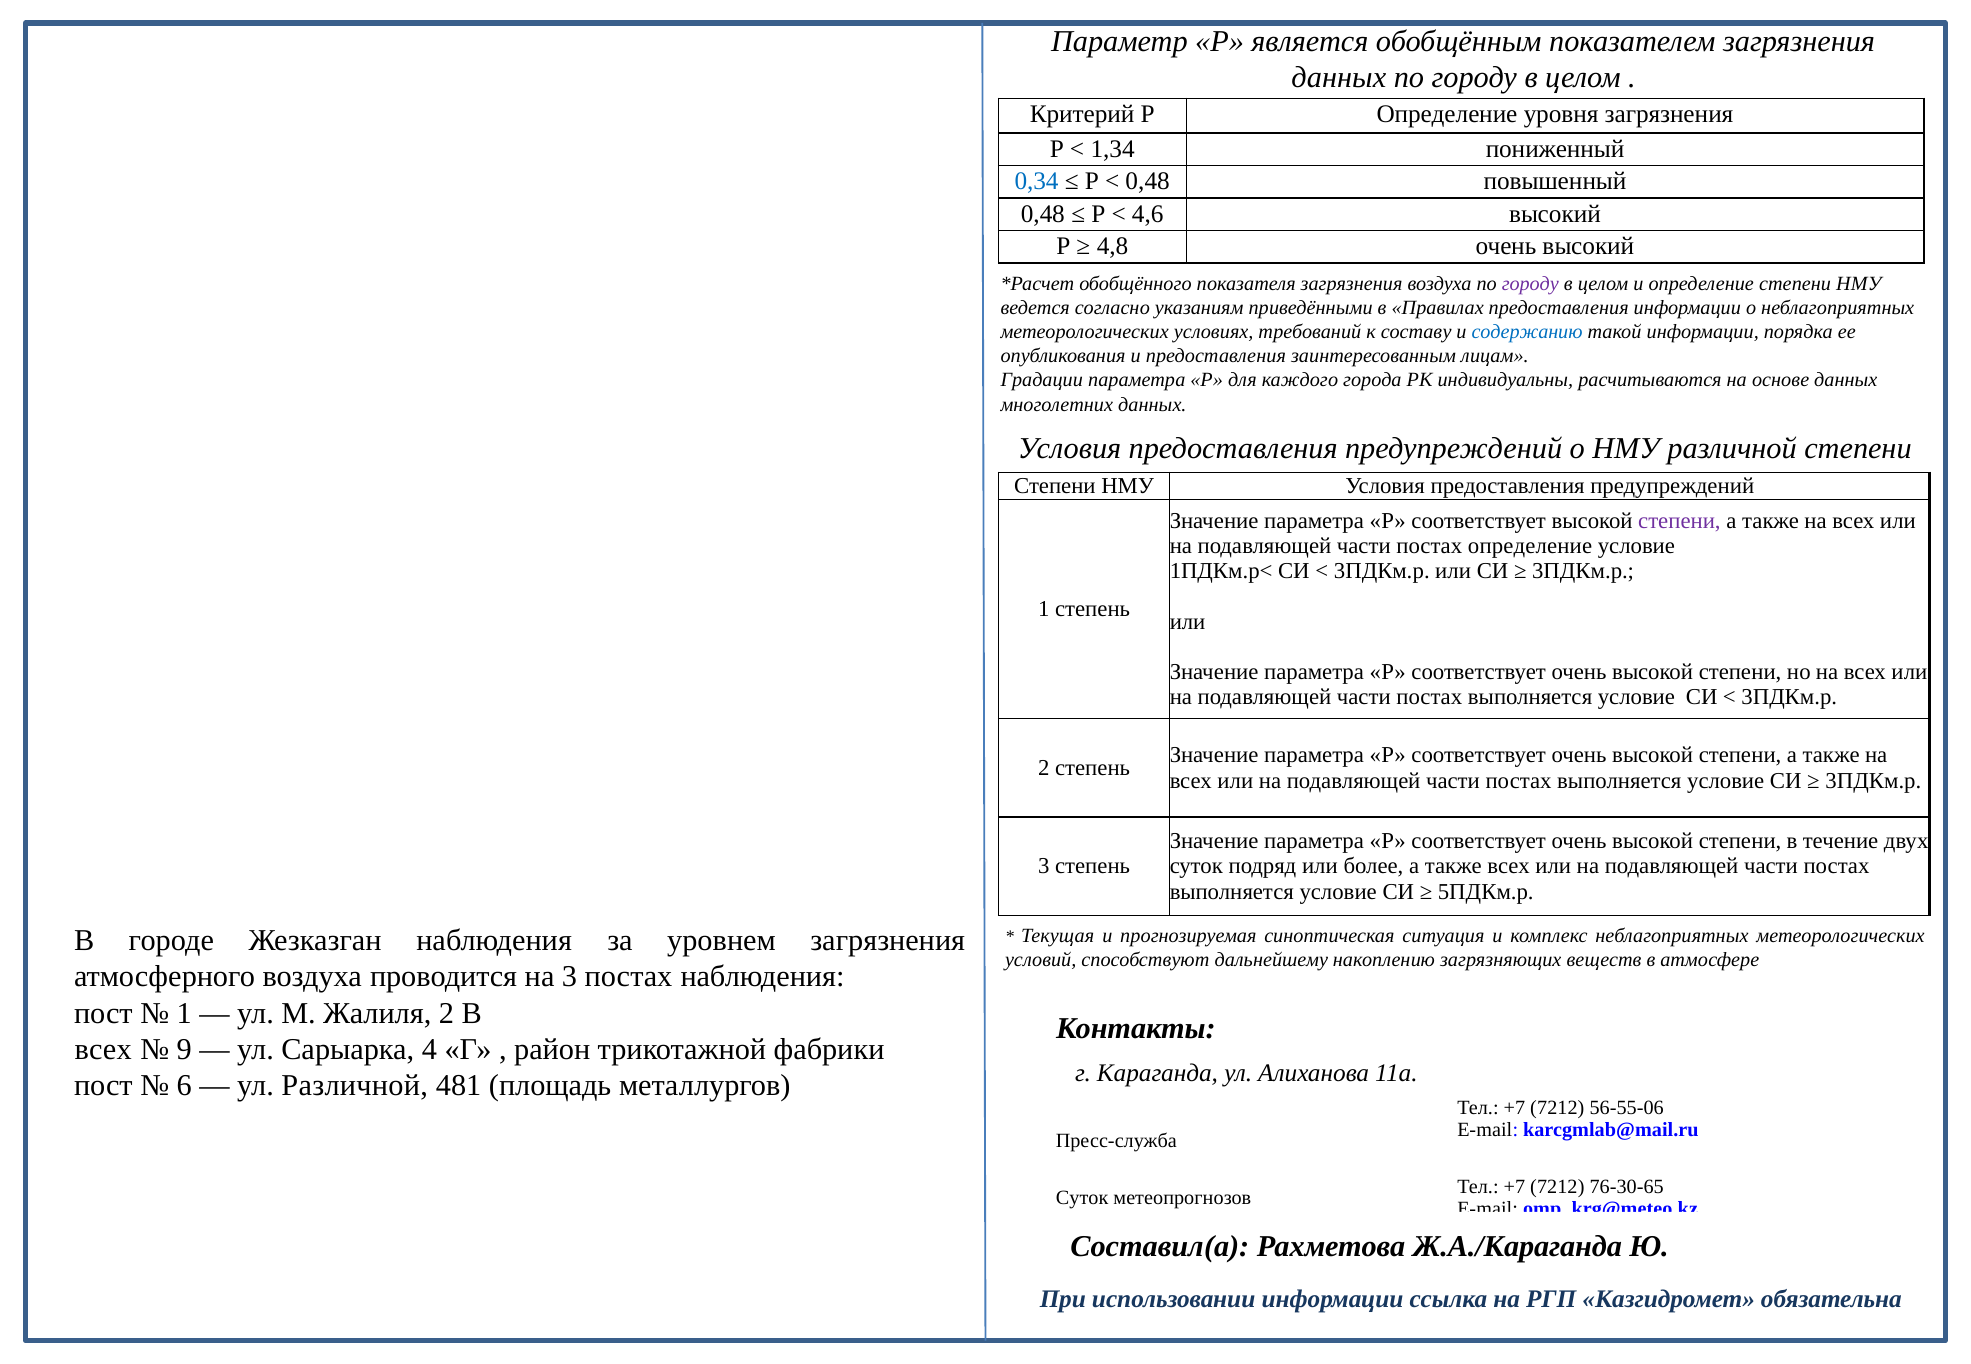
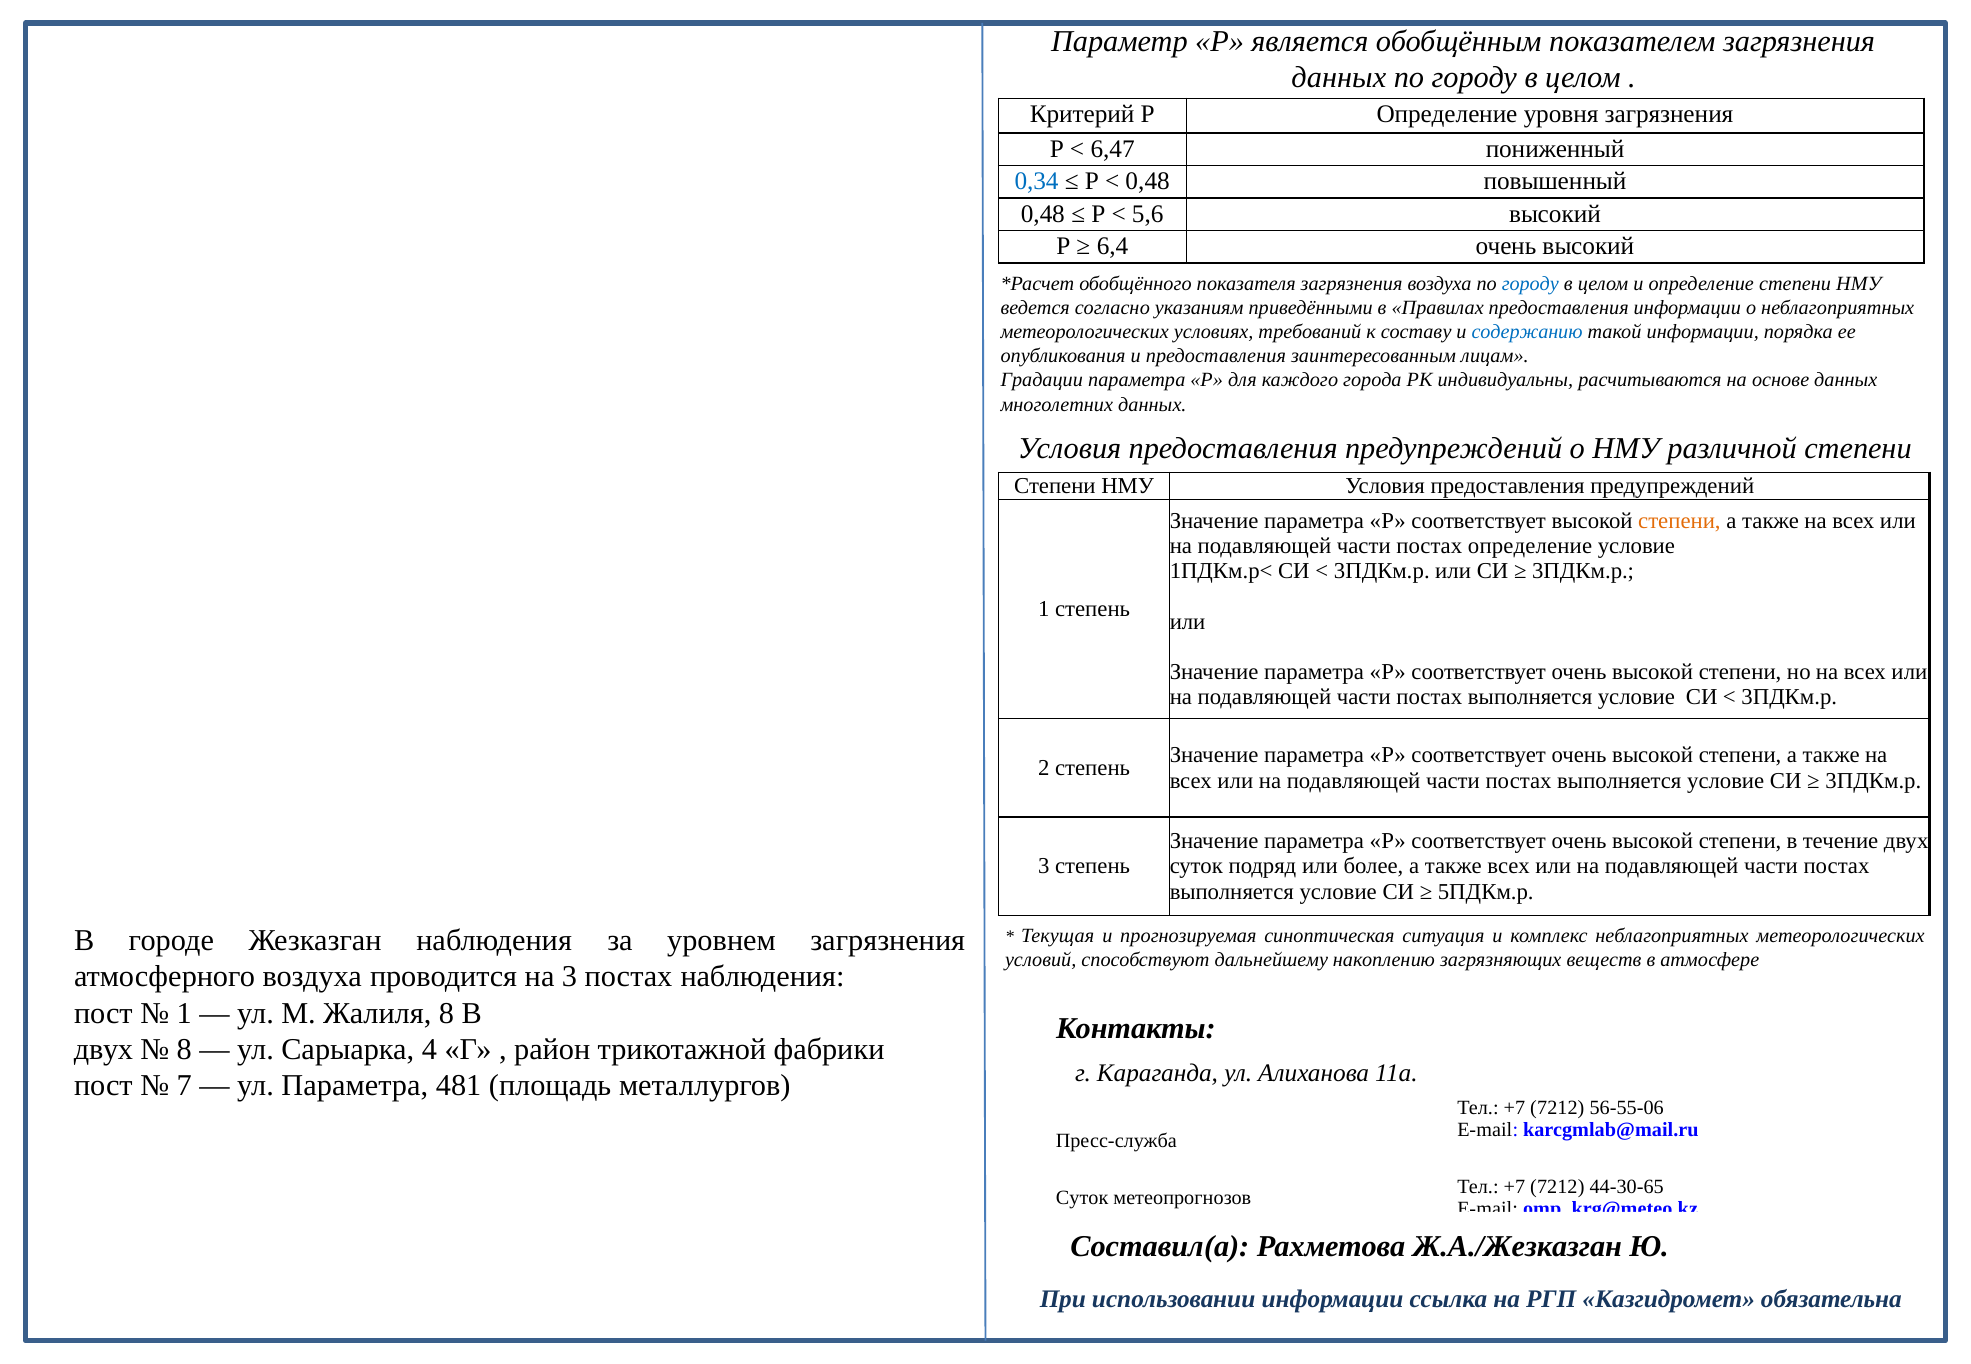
1,34: 1,34 -> 6,47
4,6: 4,6 -> 5,6
4,8: 4,8 -> 6,4
городу at (1530, 284) colour: purple -> blue
степени at (1679, 521) colour: purple -> orange
Жалиля 2: 2 -> 8
всех at (103, 1050): всех -> двух
9 at (184, 1050): 9 -> 8
6: 6 -> 7
ул Различной: Различной -> Параметра
76-30-65: 76-30-65 -> 44-30-65
Ж.А./Караганда: Ж.А./Караганда -> Ж.А./Жезказган
